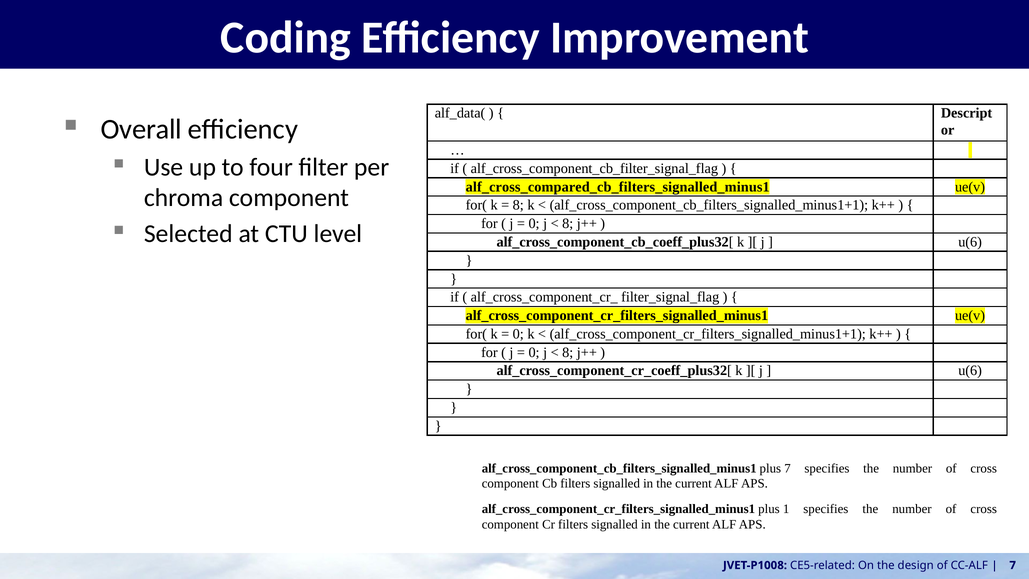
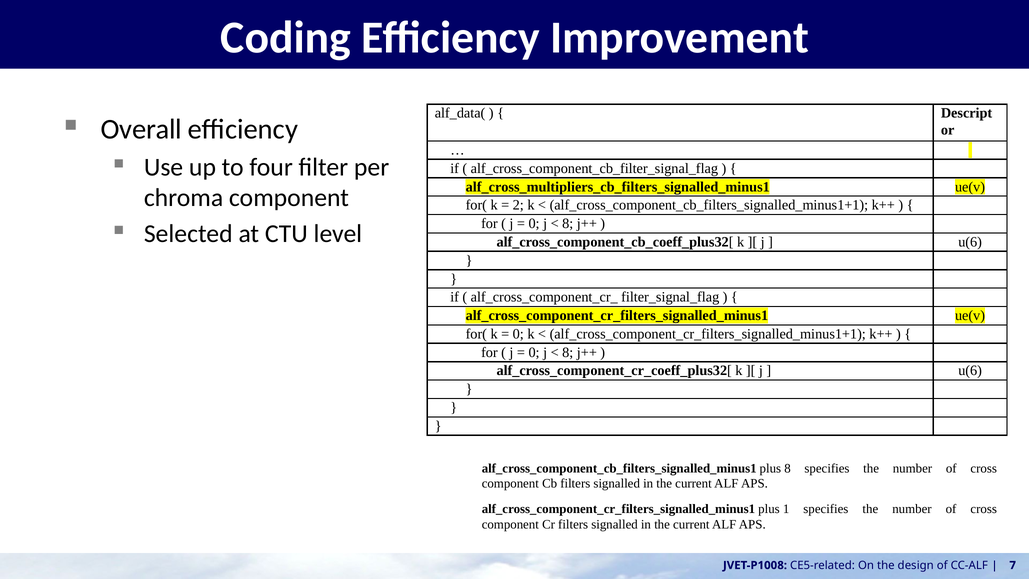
alf_cross_compared_cb_filters_signalled_minus1: alf_cross_compared_cb_filters_signalled_minus1 -> alf_cross_multipliers_cb_filters_signalled_minus1
8 at (518, 205): 8 -> 2
plus 7: 7 -> 8
